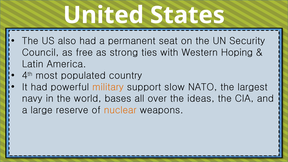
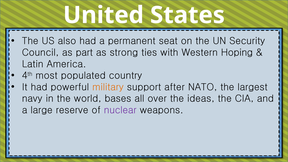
free: free -> part
slow: slow -> after
nuclear colour: orange -> purple
